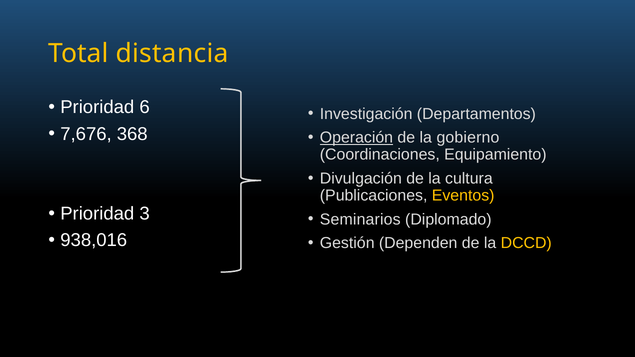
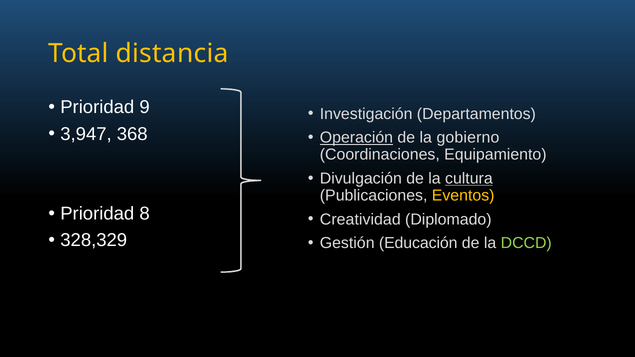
6: 6 -> 9
7,676: 7,676 -> 3,947
cultura underline: none -> present
3: 3 -> 8
Seminarios: Seminarios -> Creatividad
938,016: 938,016 -> 328,329
Dependen: Dependen -> Educación
DCCD colour: yellow -> light green
